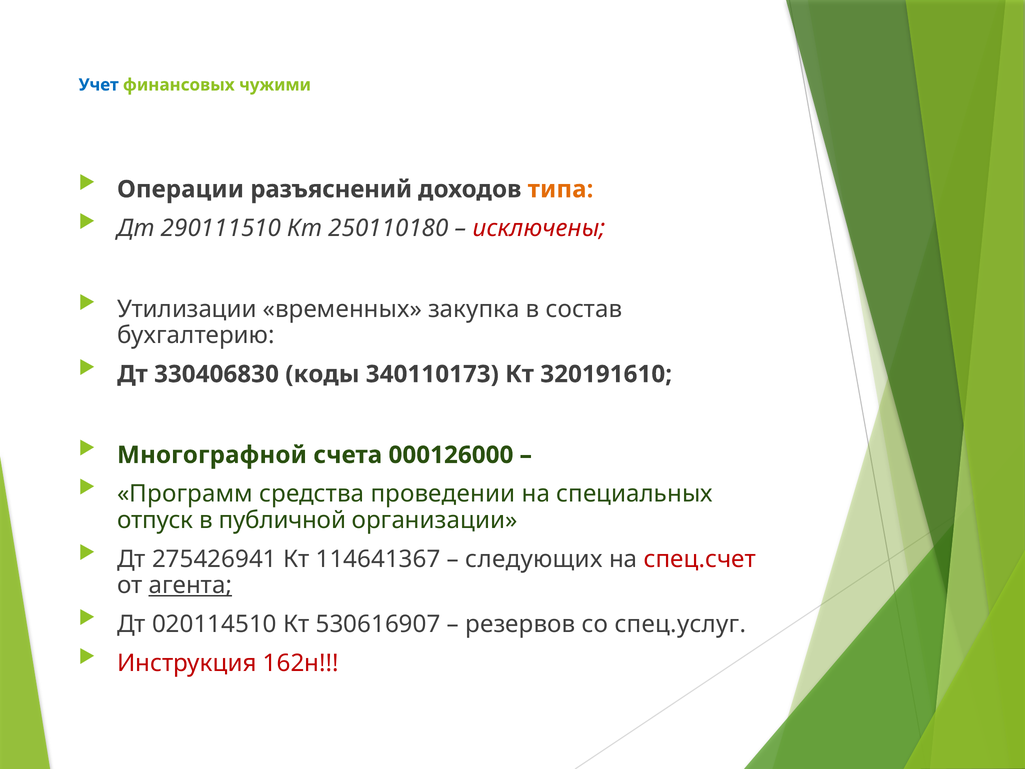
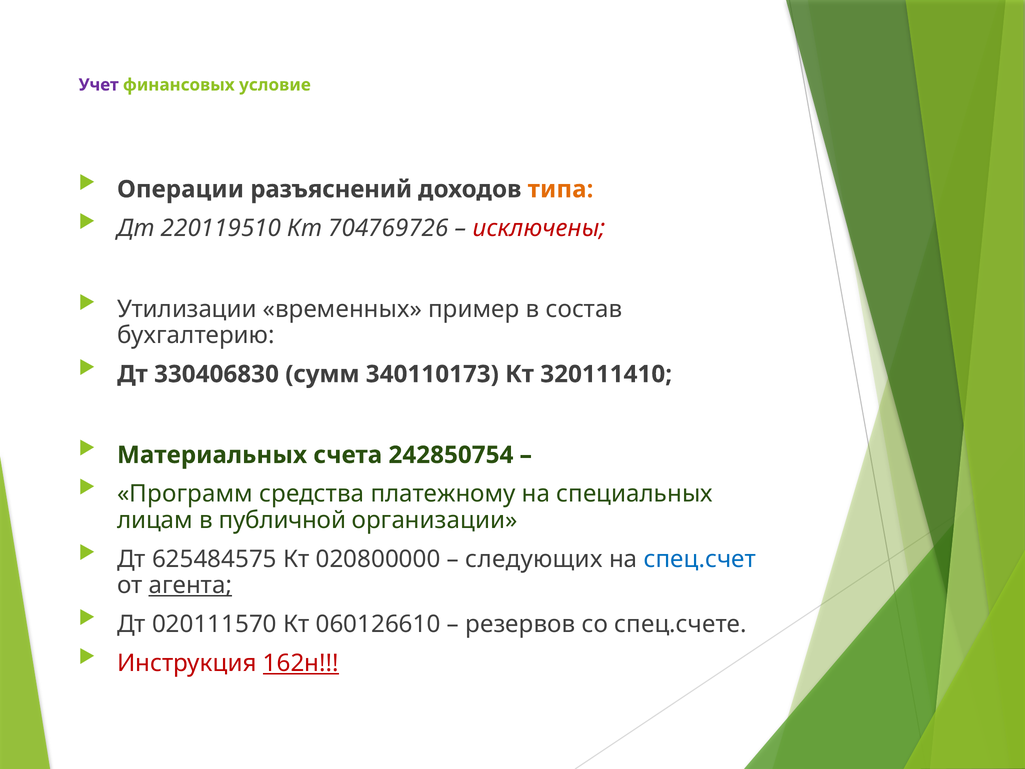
Учет colour: blue -> purple
чужими: чужими -> условие
290111510: 290111510 -> 220119510
250110180: 250110180 -> 704769726
закупка: закупка -> пример
коды: коды -> сумм
320191610: 320191610 -> 320111410
Многографной: Многографной -> Материальных
000126000: 000126000 -> 242850754
проведении: проведении -> платежному
отпуск: отпуск -> лицам
275426941: 275426941 -> 625484575
114641367: 114641367 -> 020800000
спец.счет colour: red -> blue
020114510: 020114510 -> 020111570
530616907: 530616907 -> 060126610
спец.услуг: спец.услуг -> спец.счете
162н underline: none -> present
